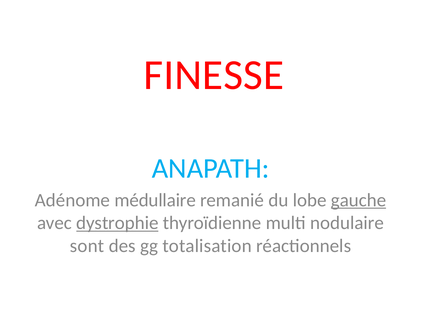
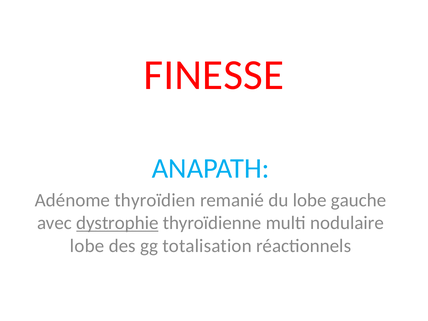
médullaire: médullaire -> thyroïdien
gauche underline: present -> none
sont at (87, 246): sont -> lobe
